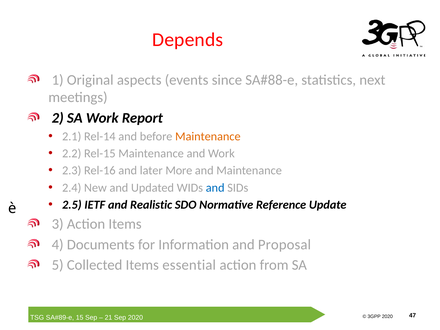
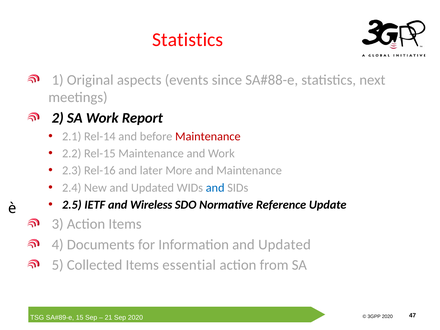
Depends at (188, 40): Depends -> Statistics
Maintenance at (208, 136) colour: orange -> red
Realistic: Realistic -> Wireless
Information and Proposal: Proposal -> Updated
